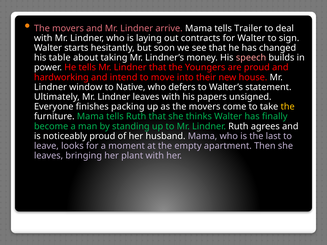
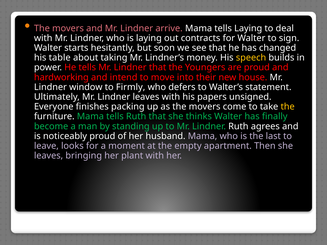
tells Trailer: Trailer -> Laying
speech colour: pink -> yellow
Native: Native -> Firmly
